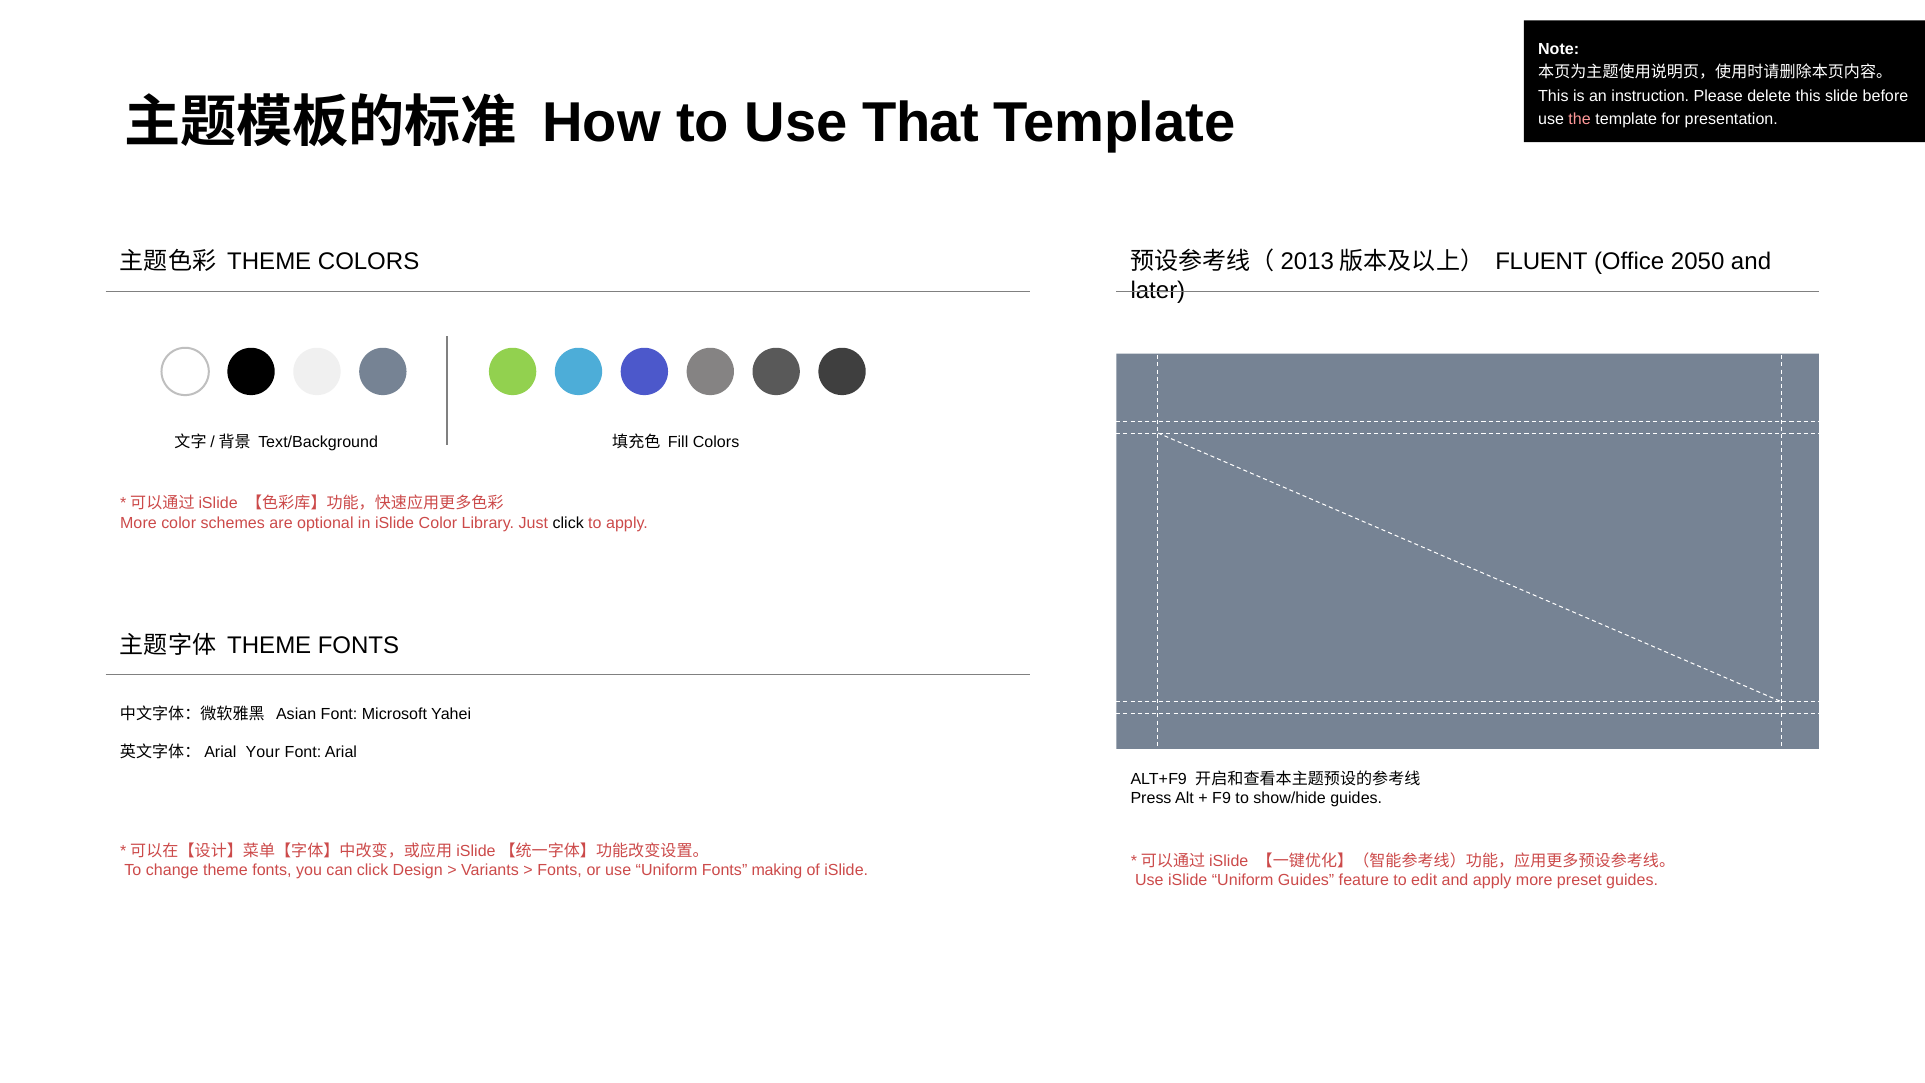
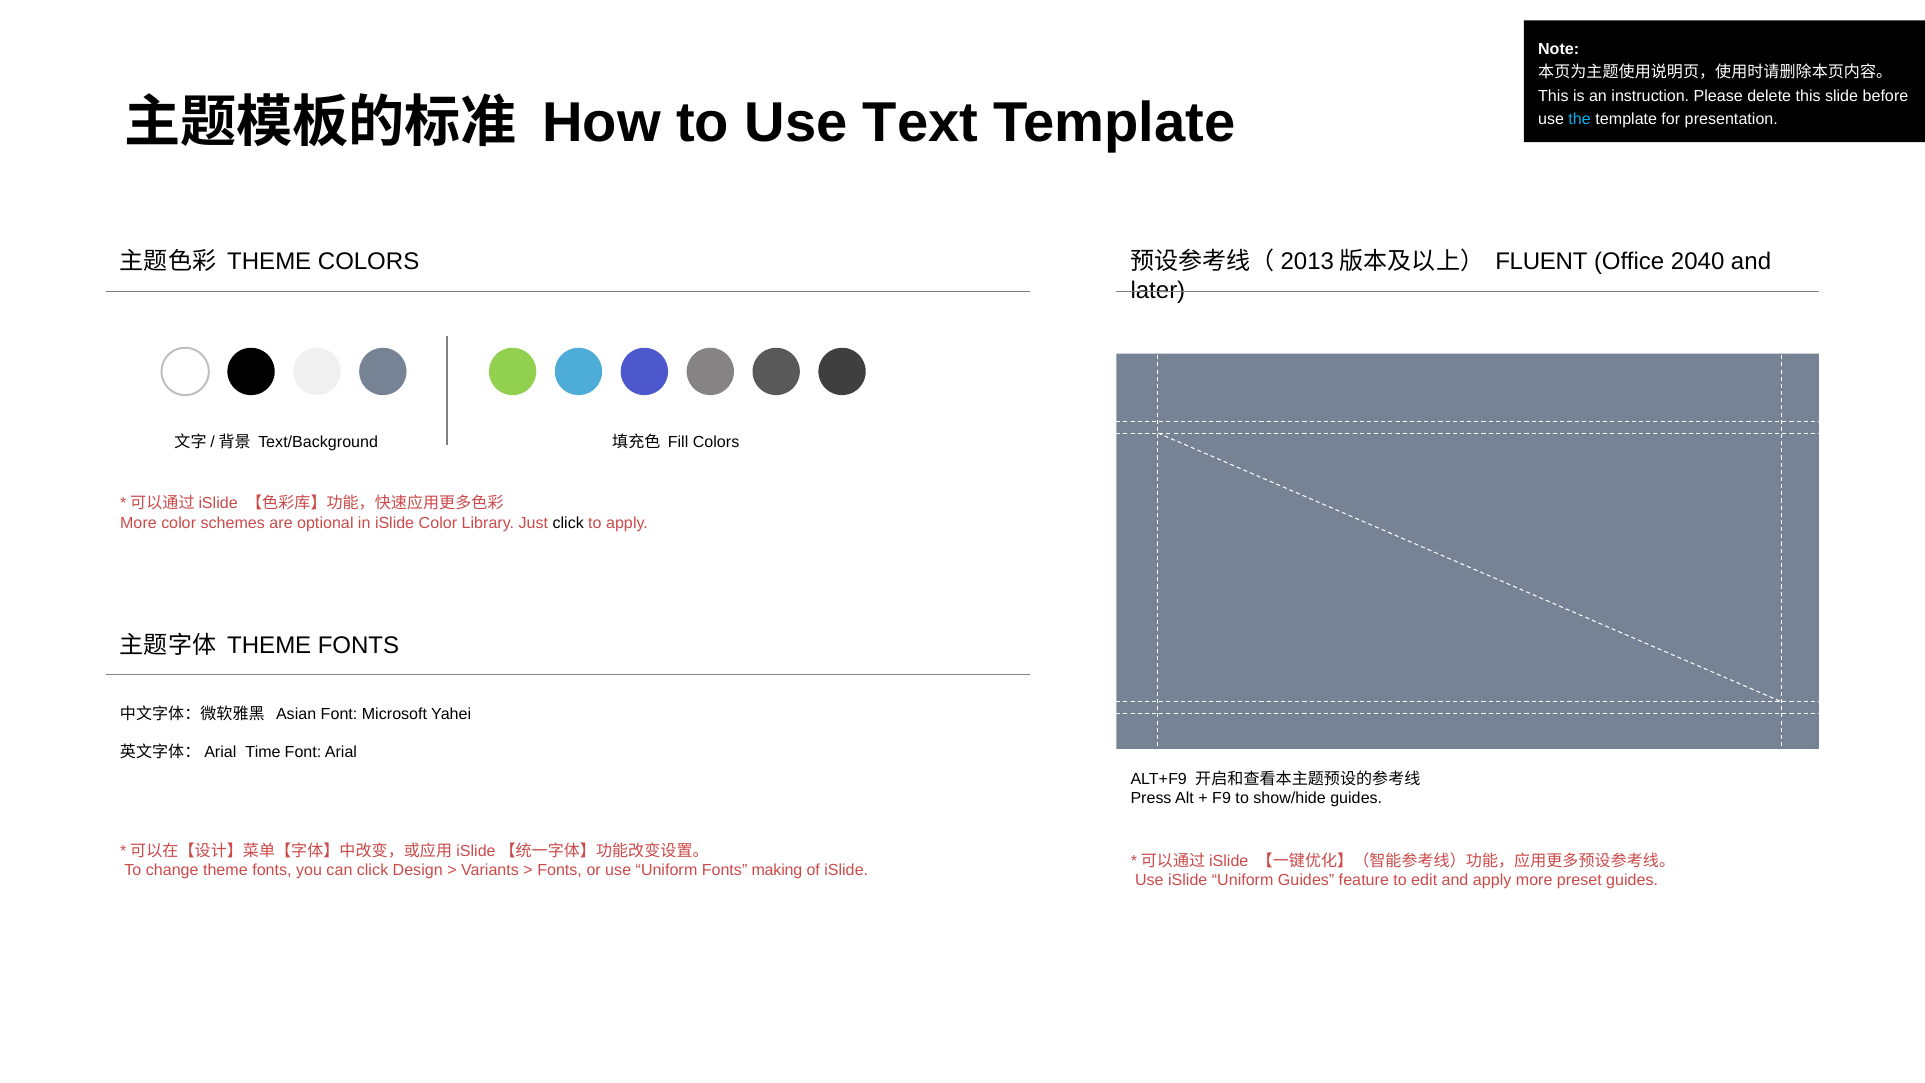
That: That -> Text
the colour: pink -> light blue
2050: 2050 -> 2040
Your: Your -> Time
